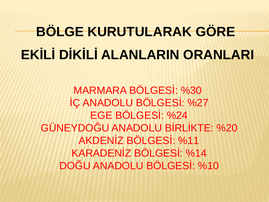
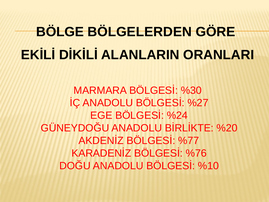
KURUTULARAK: KURUTULARAK -> BÖLGELERDEN
%11: %11 -> %77
%14: %14 -> %76
